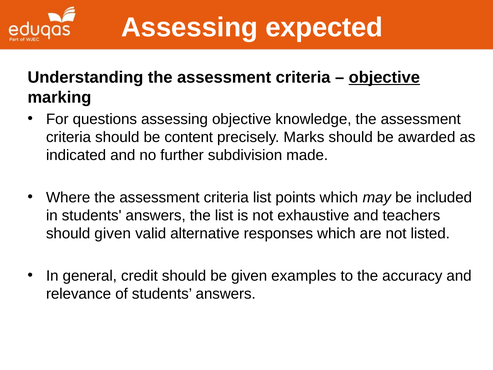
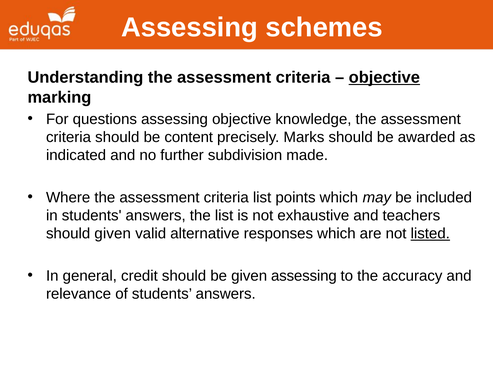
expected: expected -> schemes
listed underline: none -> present
given examples: examples -> assessing
